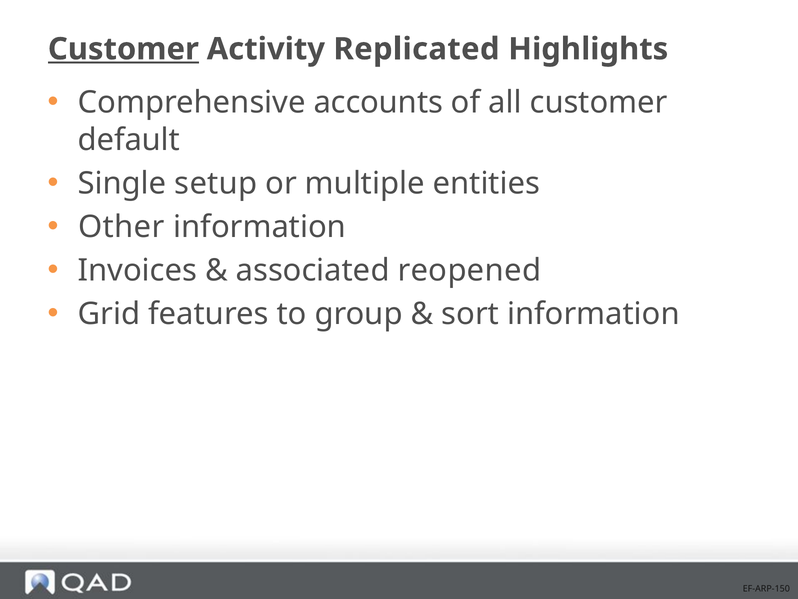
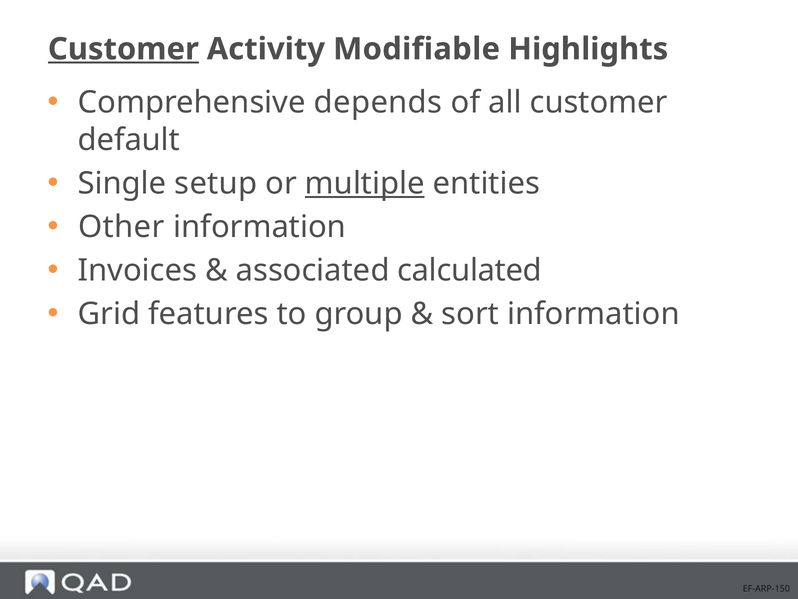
Replicated: Replicated -> Modifiable
accounts: accounts -> depends
multiple underline: none -> present
reopened: reopened -> calculated
